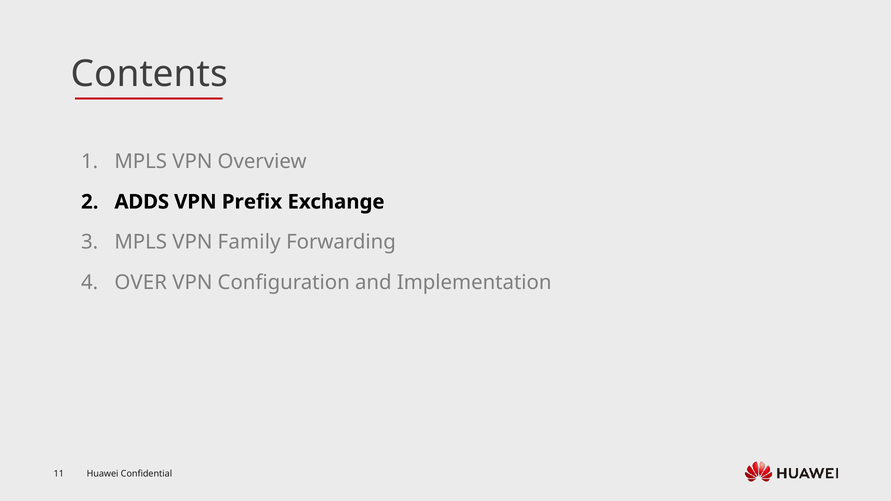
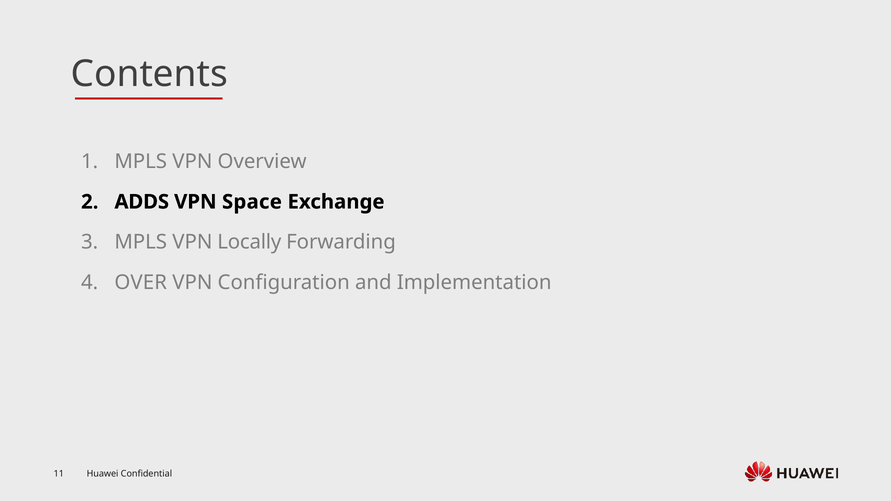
Prefix: Prefix -> Space
Family: Family -> Locally
